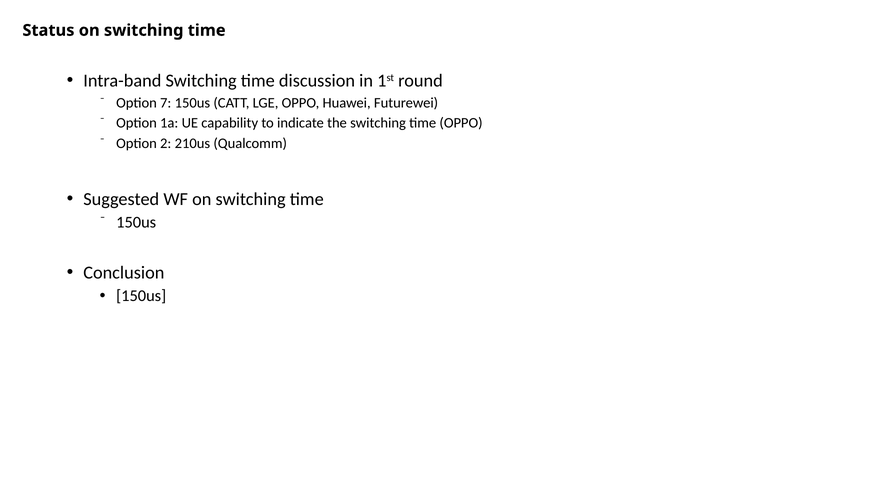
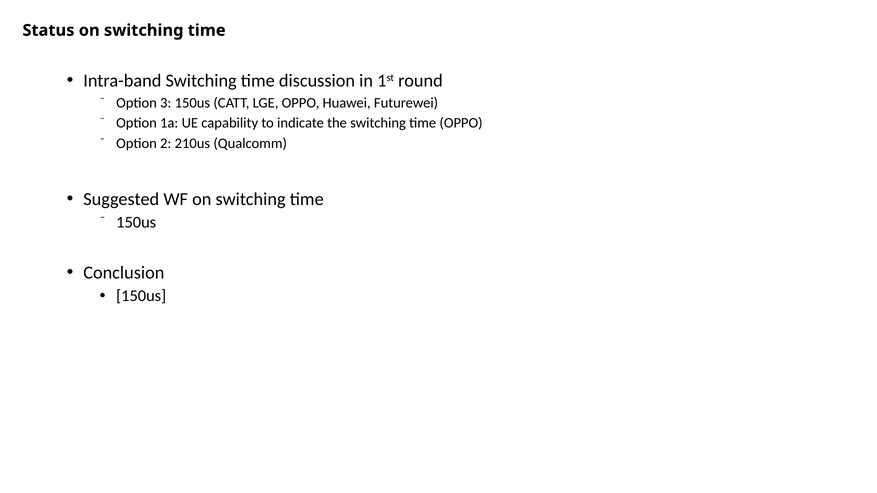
7: 7 -> 3
